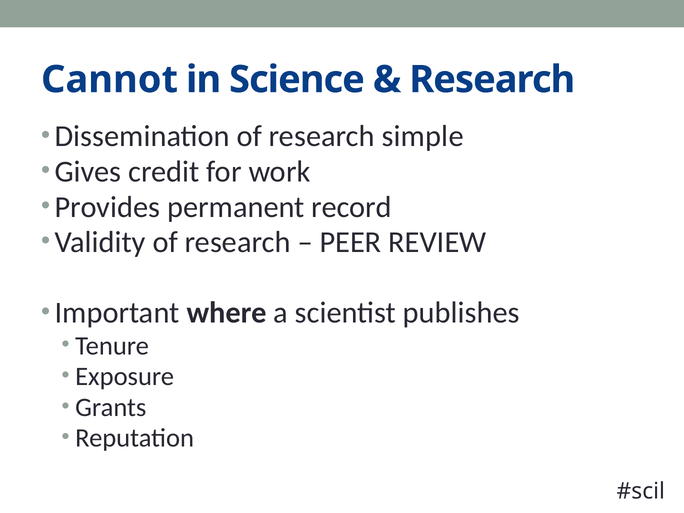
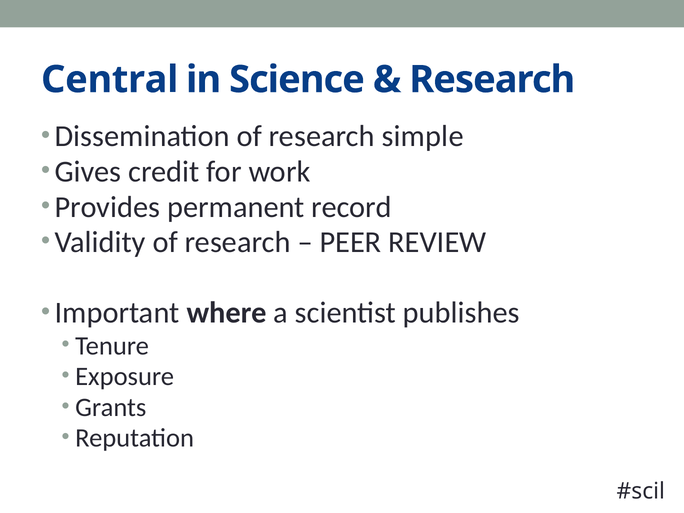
Cannot: Cannot -> Central
